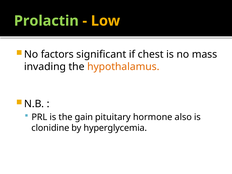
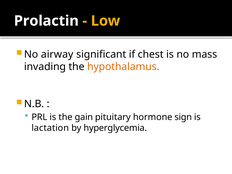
Prolactin colour: light green -> white
factors: factors -> airway
also: also -> sign
clonidine: clonidine -> lactation
